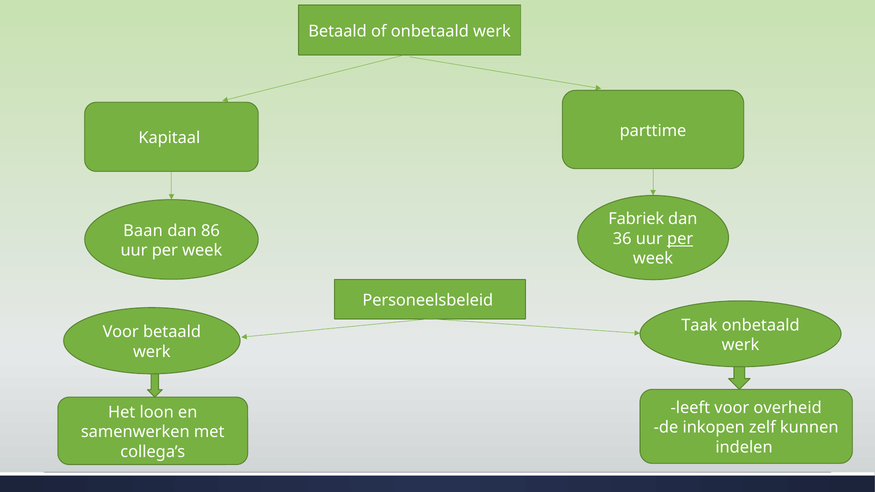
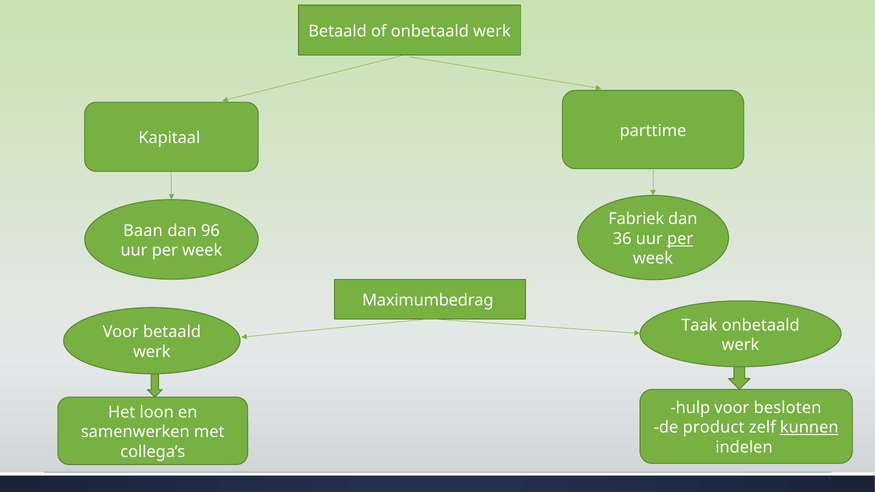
86: 86 -> 96
Personeelsbeleid: Personeelsbeleid -> Maximumbedrag
leeft: leeft -> hulp
overheid: overheid -> besloten
inkopen: inkopen -> product
kunnen underline: none -> present
